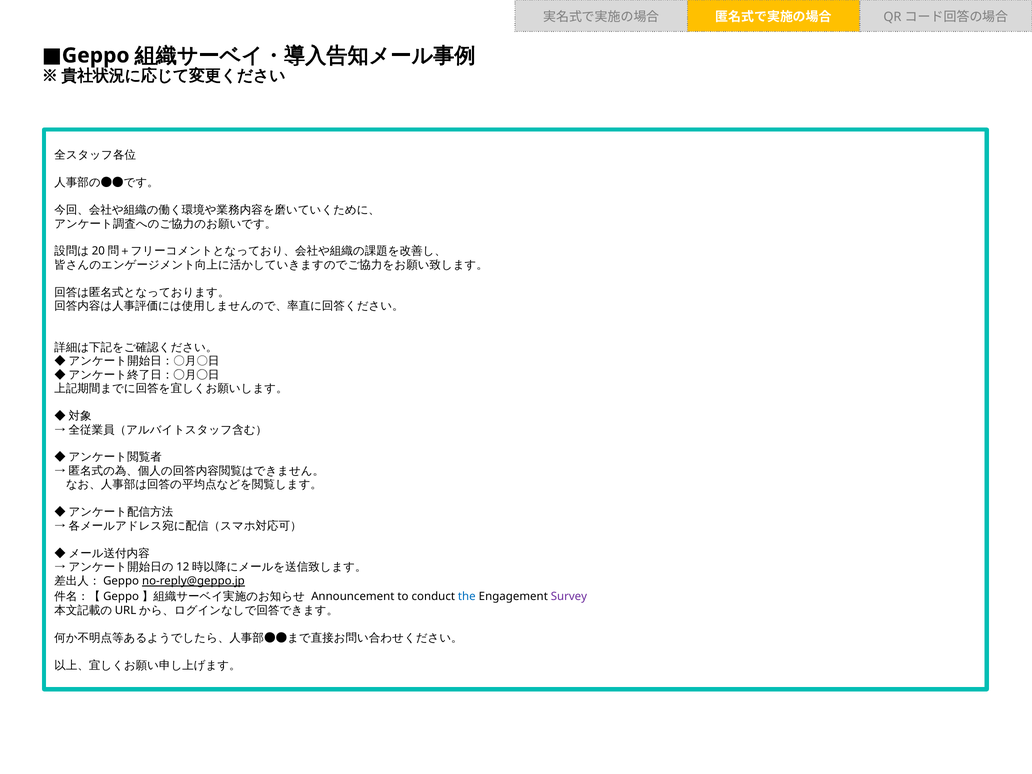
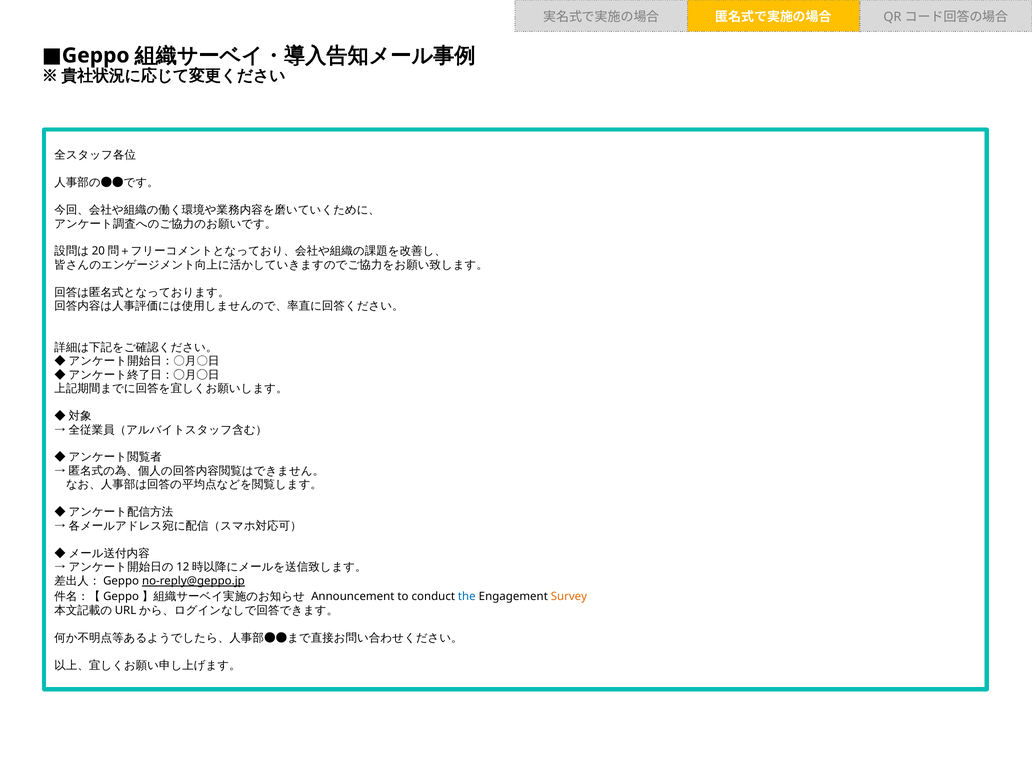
Survey colour: purple -> orange
